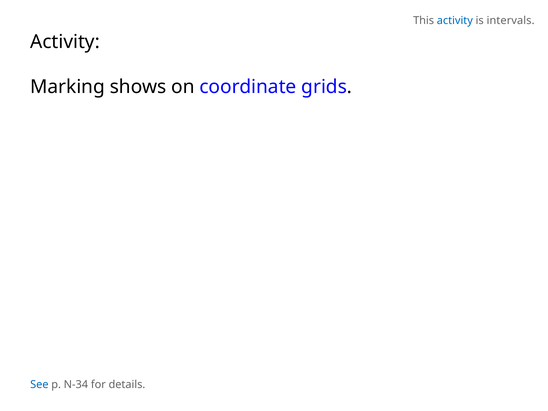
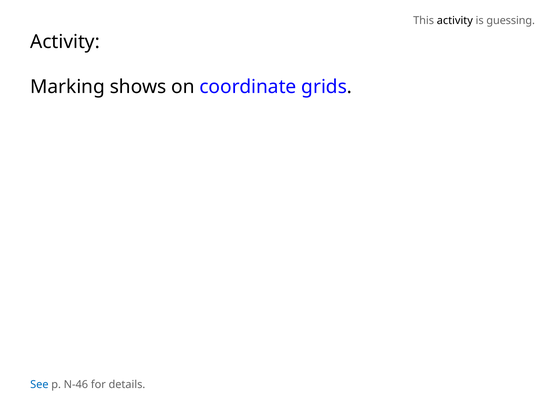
activity at (455, 21) colour: blue -> black
intervals: intervals -> guessing
N-34: N-34 -> N-46
